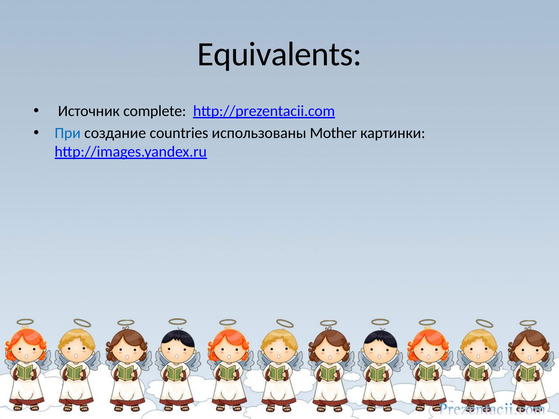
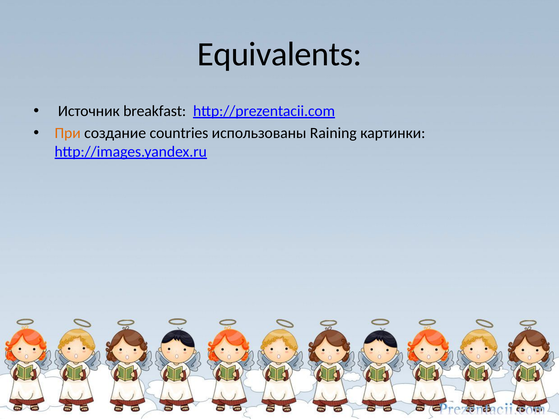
complete: complete -> breakfast
При colour: blue -> orange
Mother: Mother -> Raining
